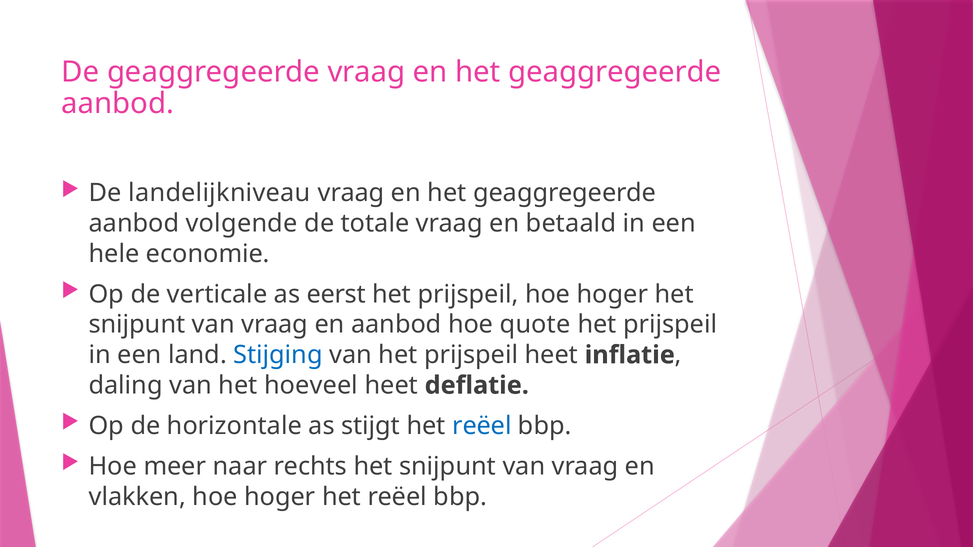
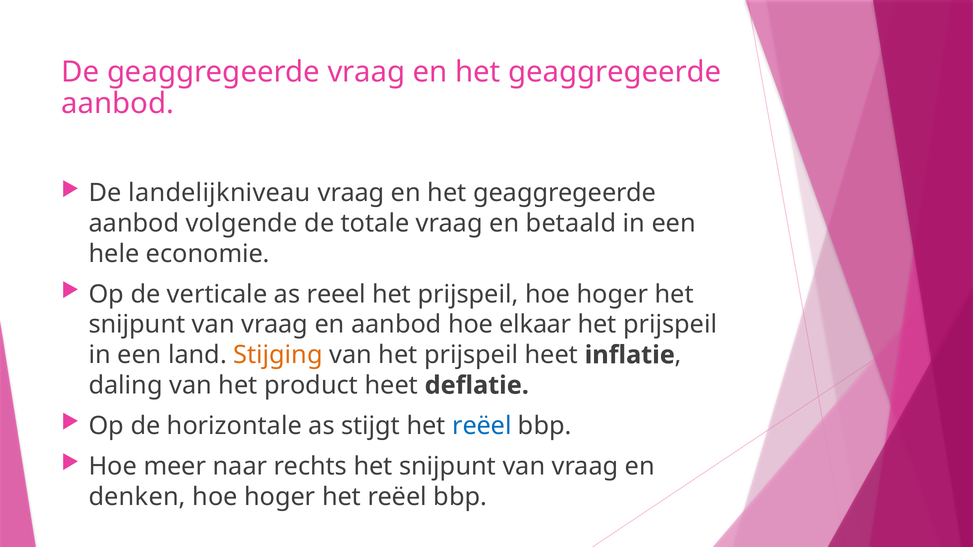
eerst: eerst -> reeel
quote: quote -> elkaar
Stijging colour: blue -> orange
hoeveel: hoeveel -> product
vlakken: vlakken -> denken
